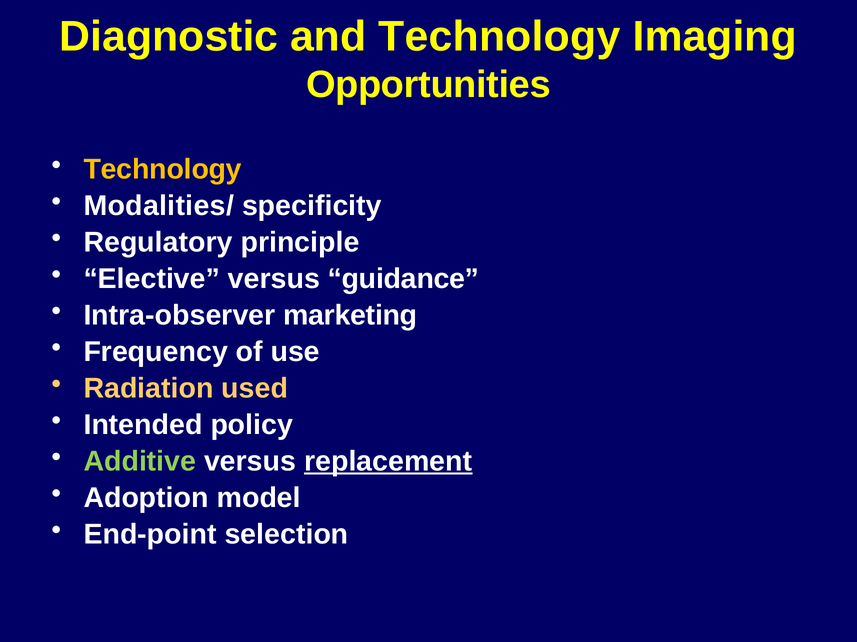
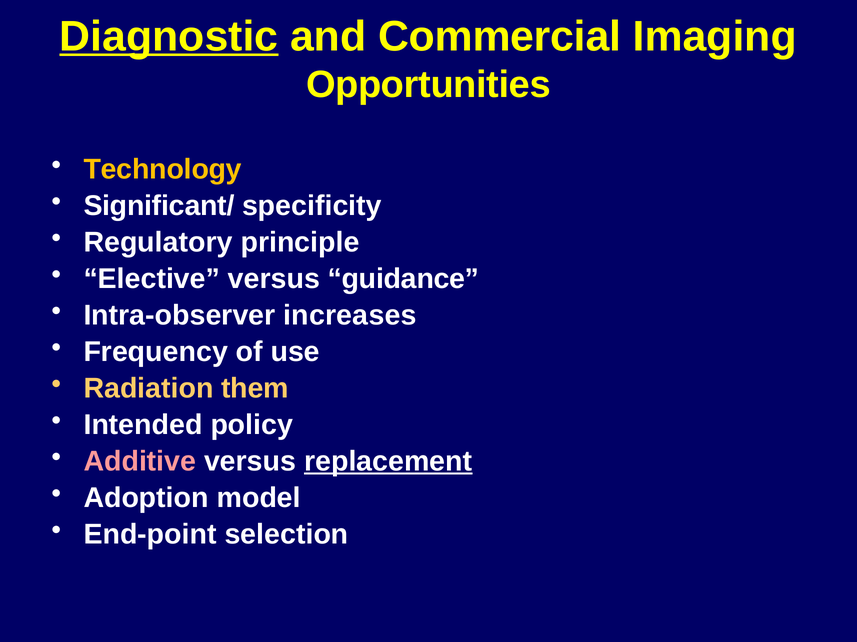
Diagnostic underline: none -> present
and Technology: Technology -> Commercial
Modalities/: Modalities/ -> Significant/
marketing: marketing -> increases
used: used -> them
Additive colour: light green -> pink
